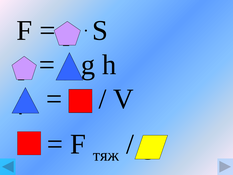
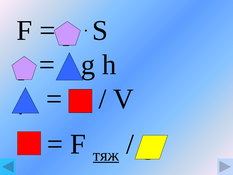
тяж underline: none -> present
